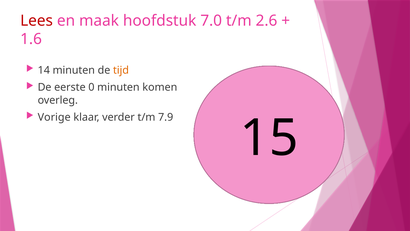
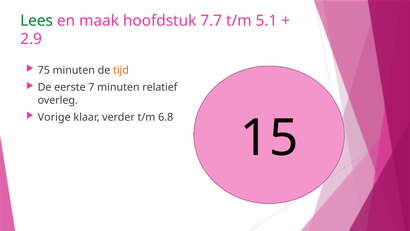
Lees colour: red -> green
7.0: 7.0 -> 7.7
2.6: 2.6 -> 5.1
1.6: 1.6 -> 2.9
14 at (44, 70): 14 -> 75
0: 0 -> 7
komen: komen -> relatief
7.9: 7.9 -> 6.8
